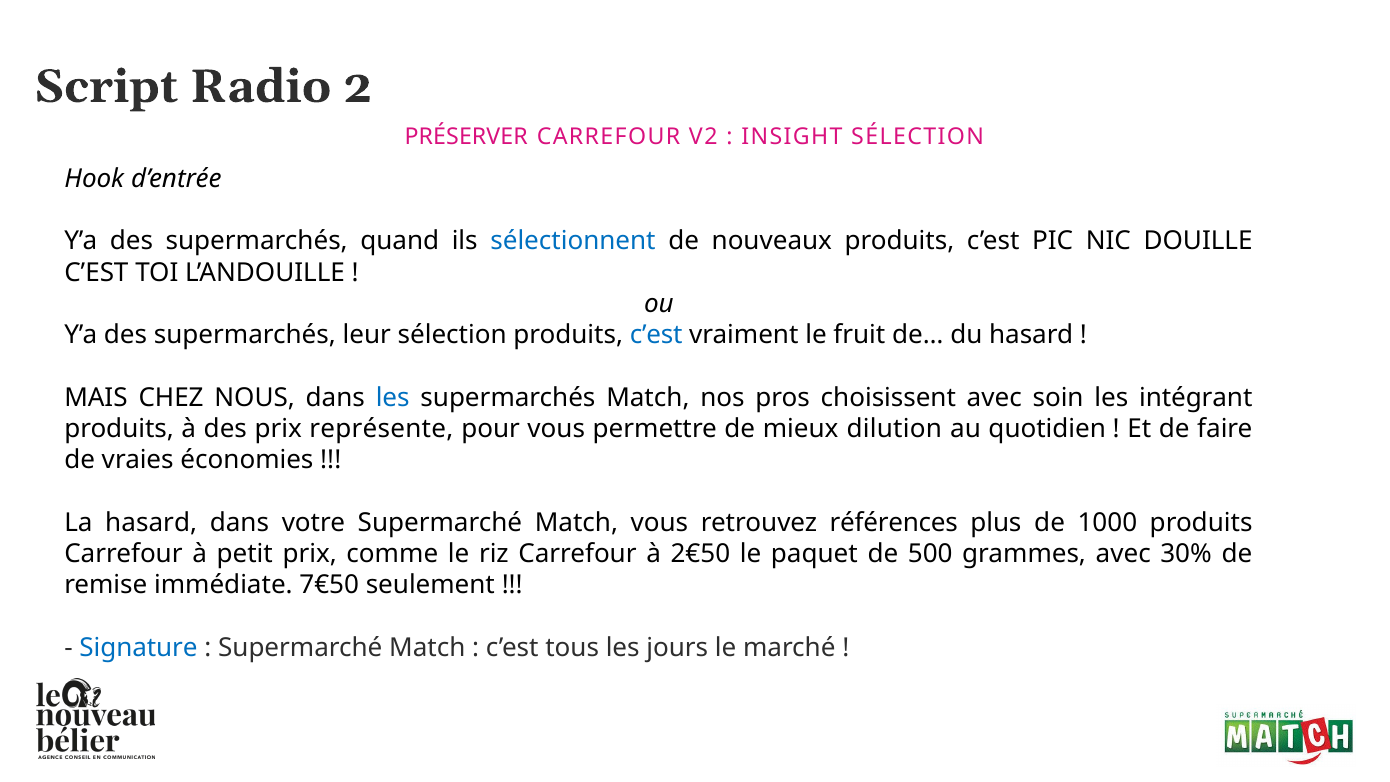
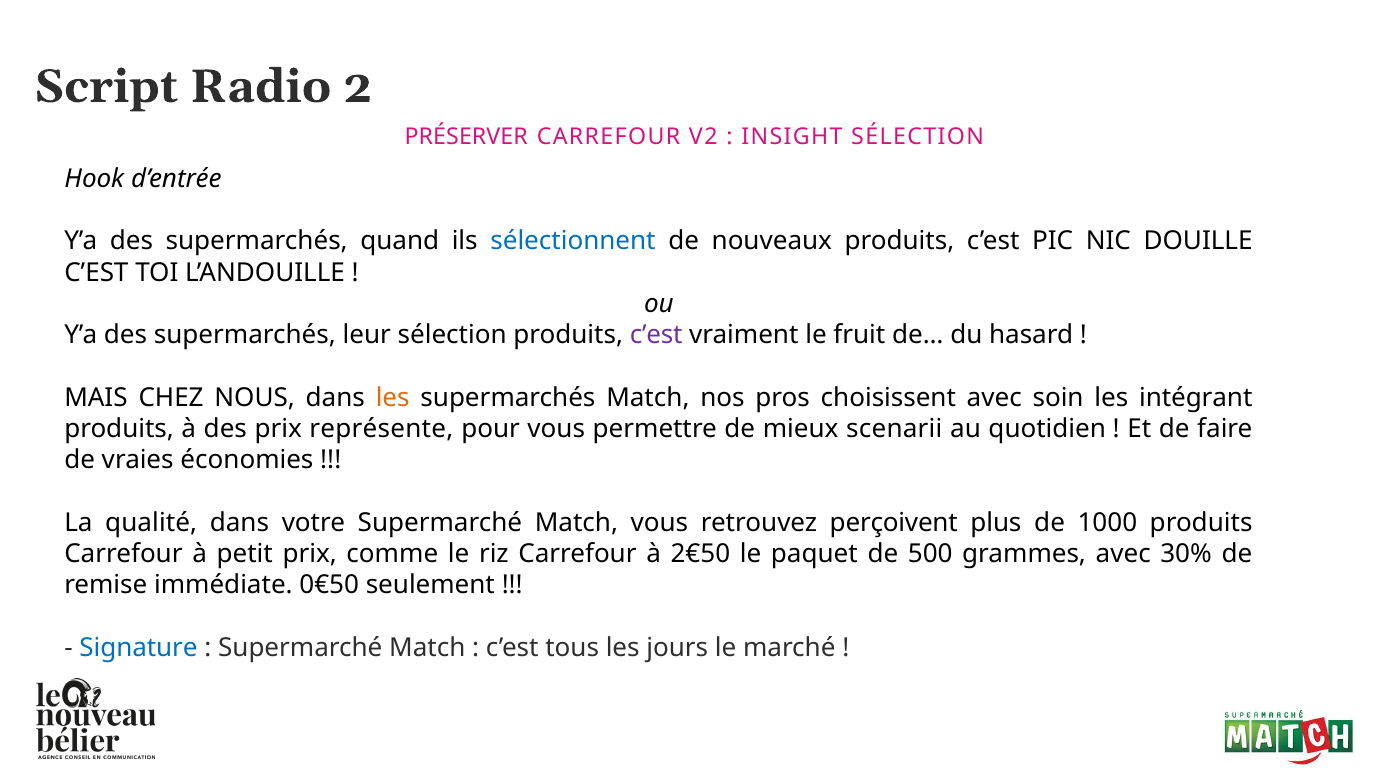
c’est at (656, 335) colour: blue -> purple
les at (393, 398) colour: blue -> orange
dilution: dilution -> scenarii
La hasard: hasard -> qualité
références: références -> perçoivent
7€50: 7€50 -> 0€50
